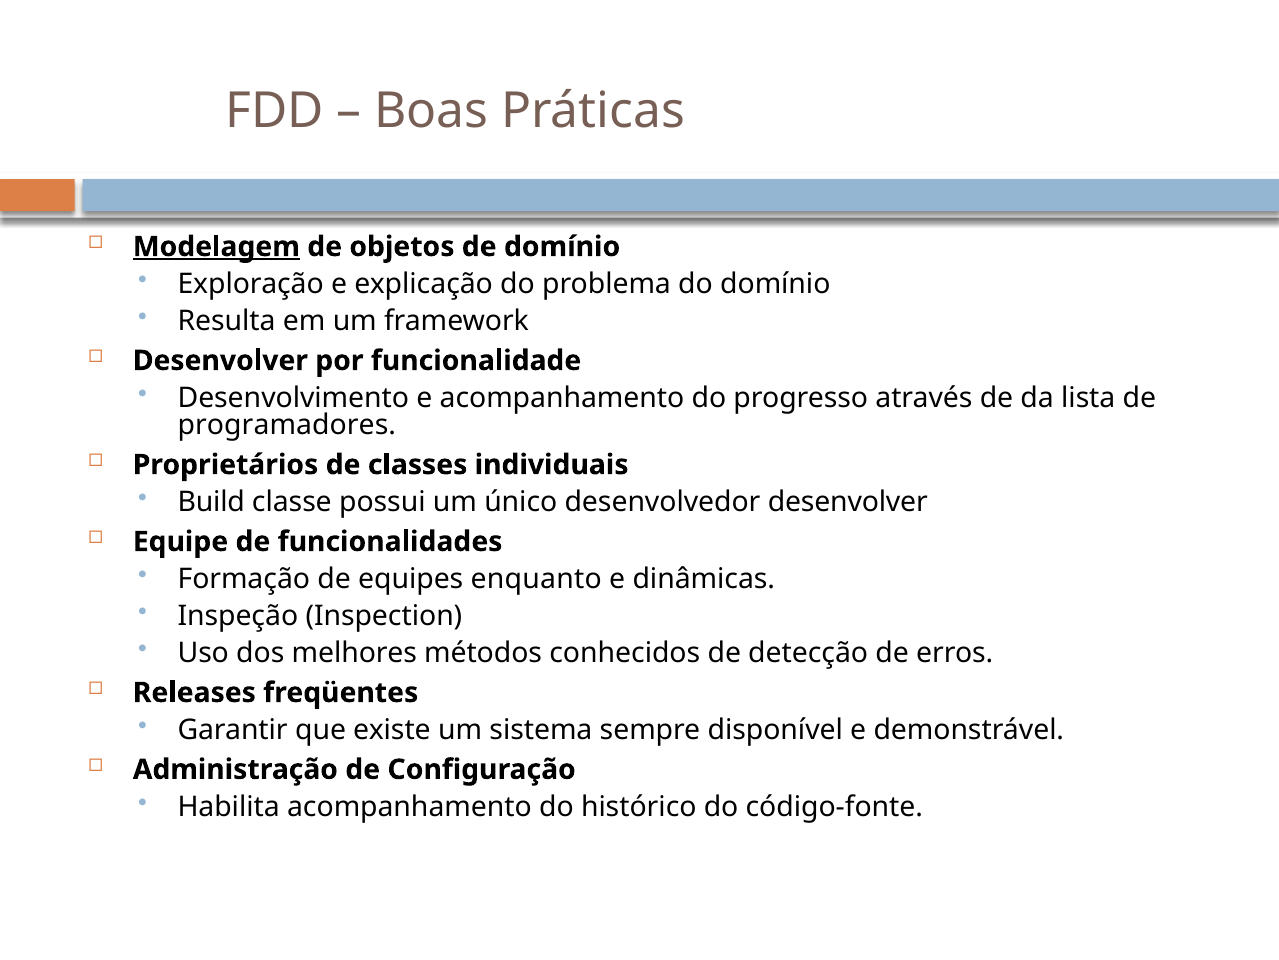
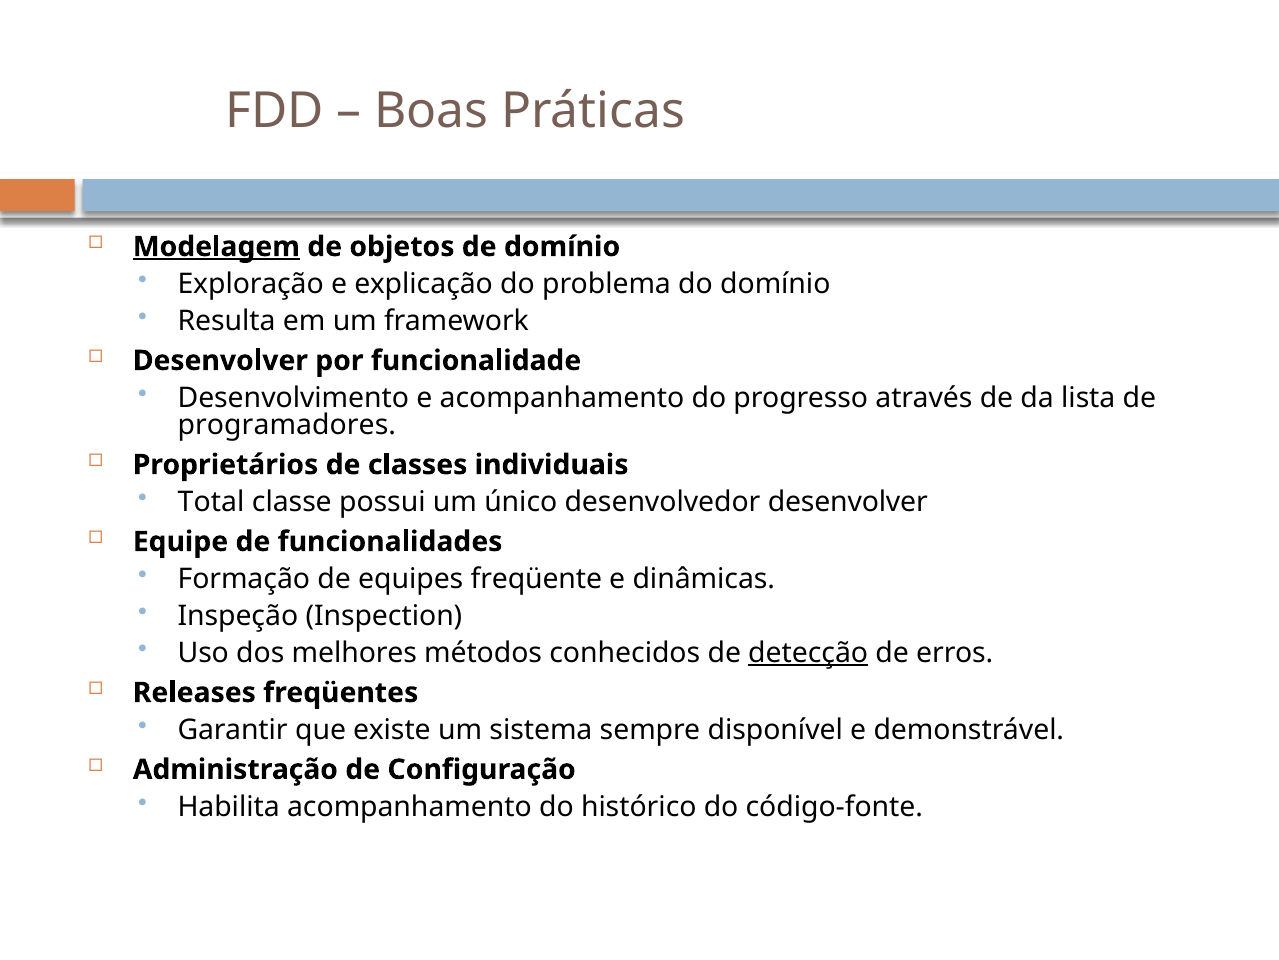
Build: Build -> Total
enquanto: enquanto -> freqüente
detecção underline: none -> present
